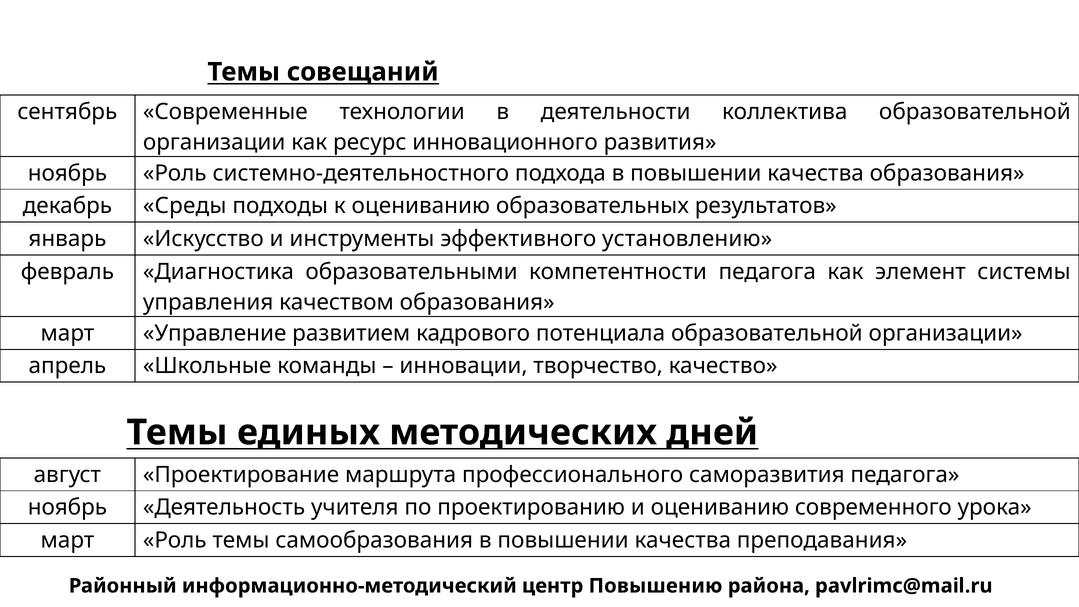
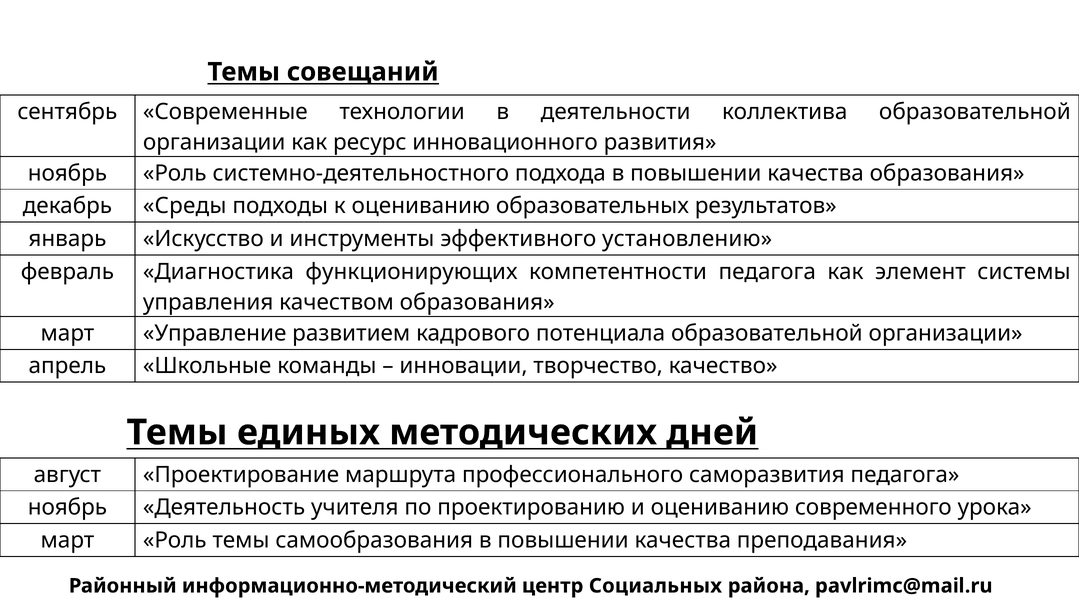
образовательными: образовательными -> функционирующих
Повышению: Повышению -> Социальных
